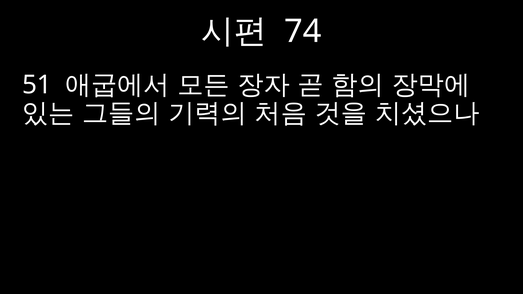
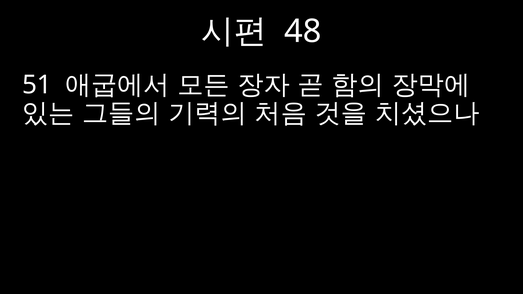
74: 74 -> 48
